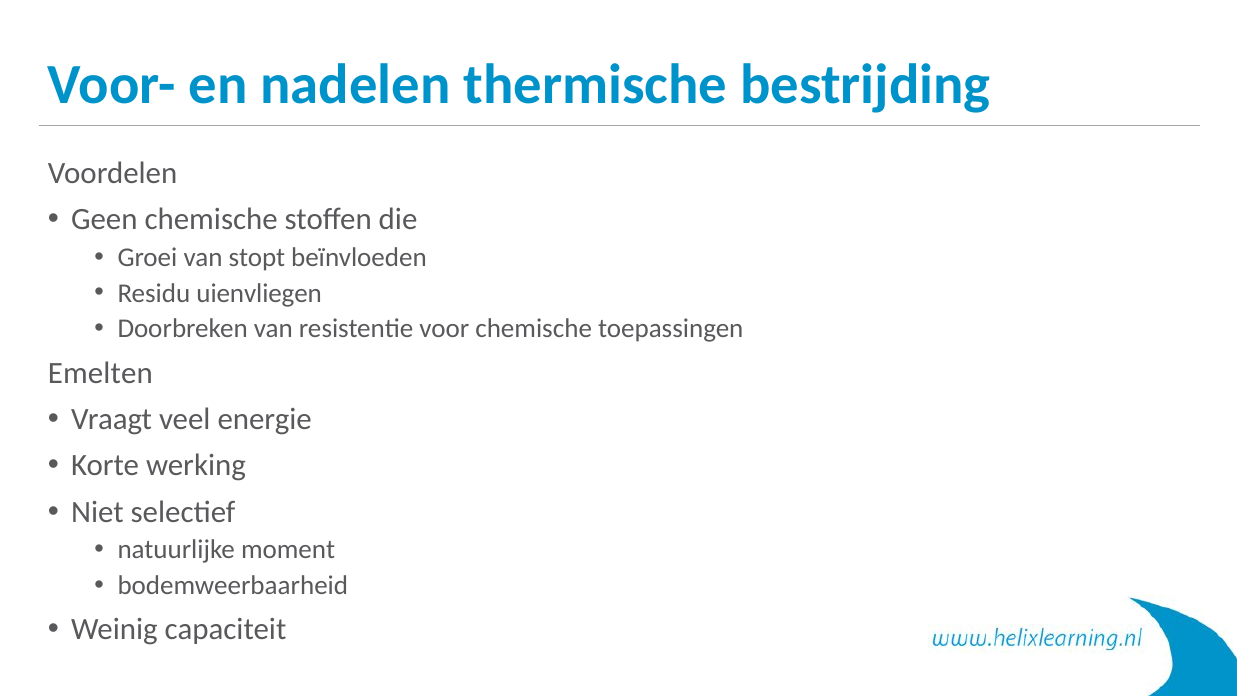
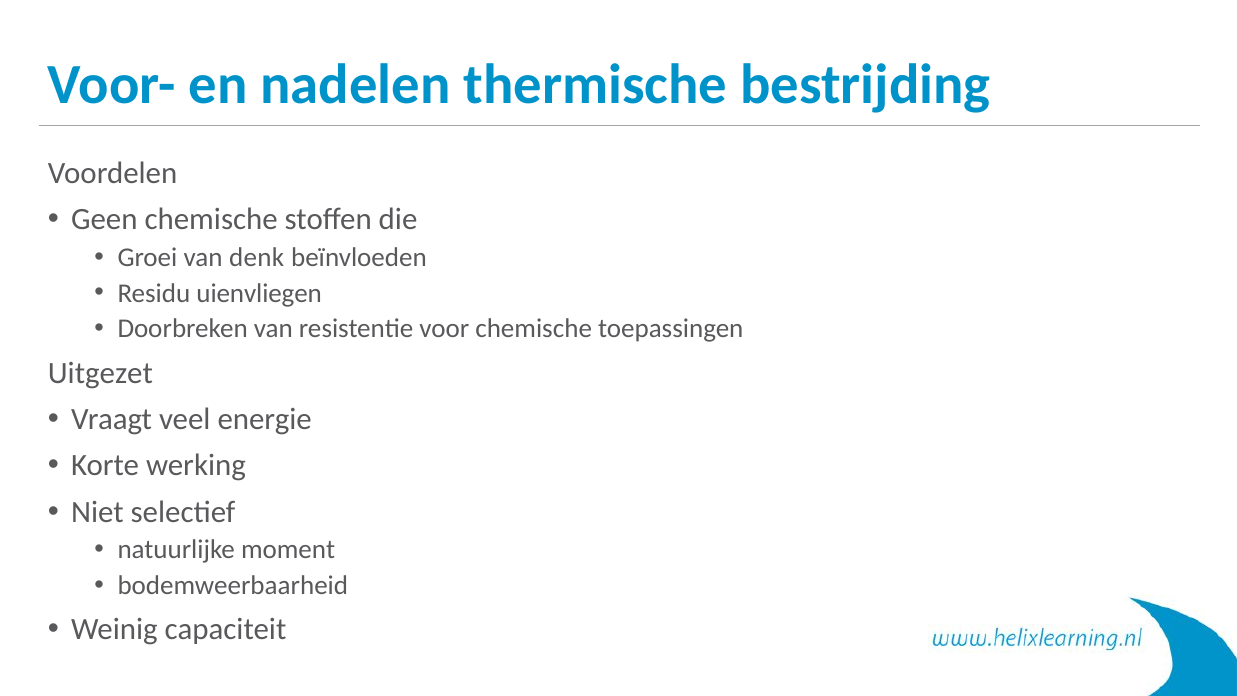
stopt: stopt -> denk
Emelten: Emelten -> Uitgezet
